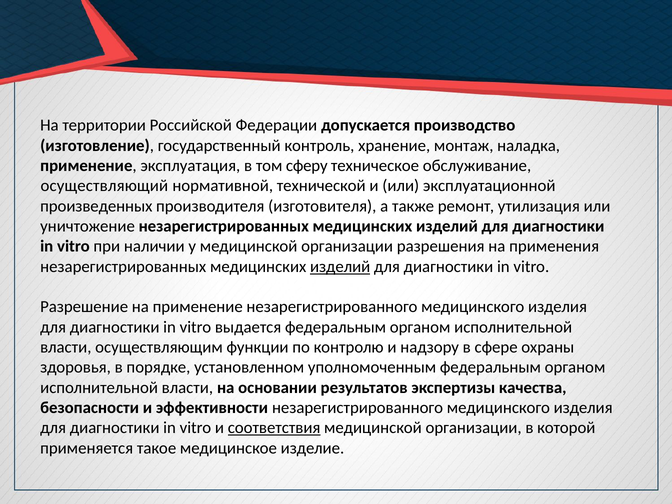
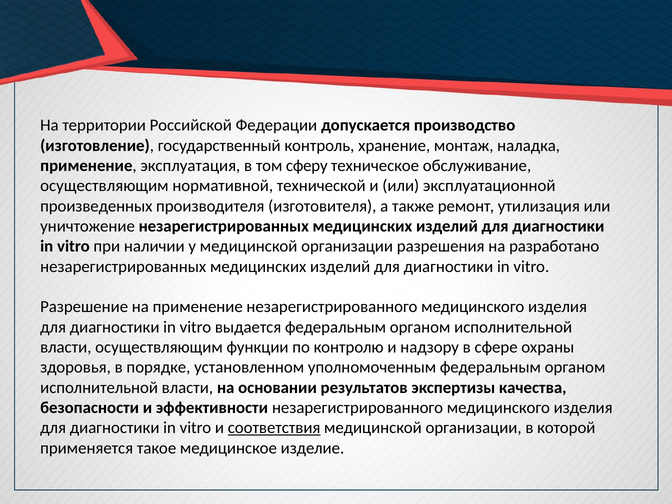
осуществляющий at (104, 186): осуществляющий -> осуществляющим
применения: применения -> разработано
изделий at (340, 267) underline: present -> none
